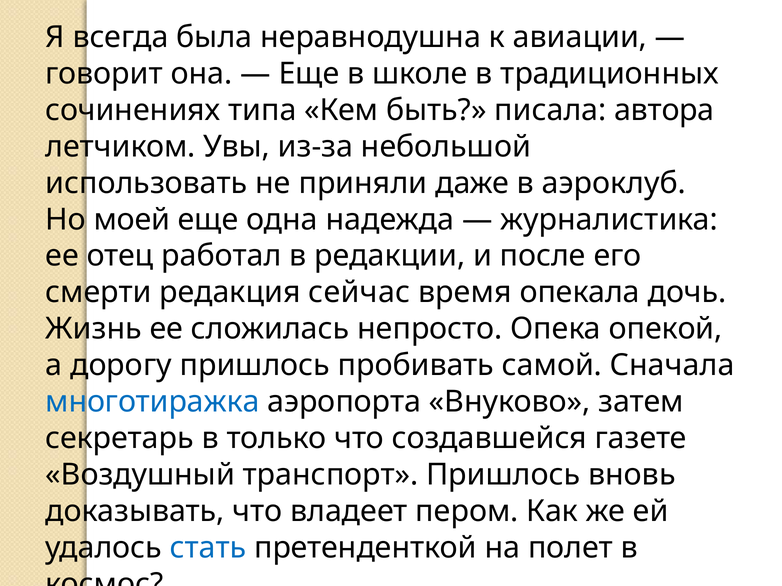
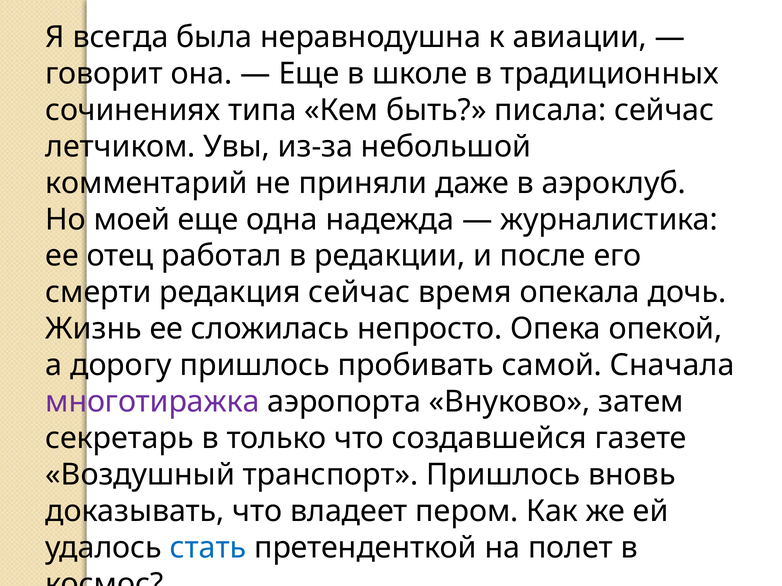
писала автора: автора -> сейчас
использовать: использовать -> комментарий
многотиражка colour: blue -> purple
